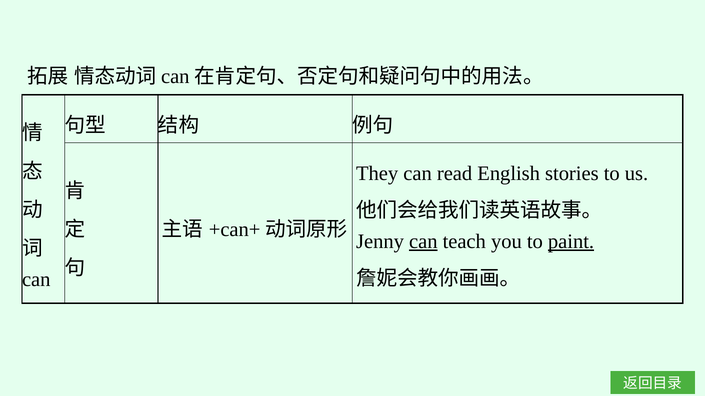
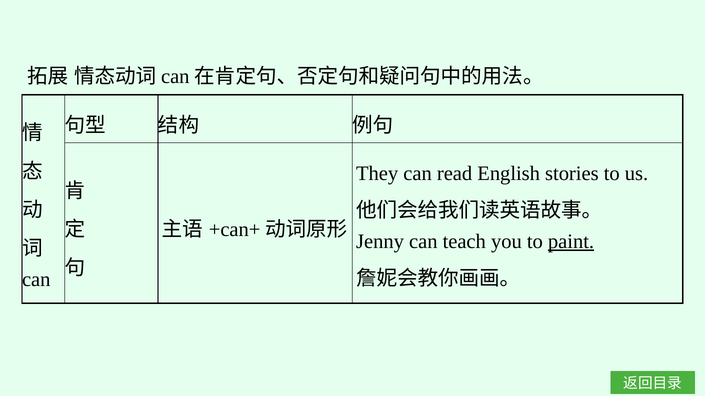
can at (423, 242) underline: present -> none
